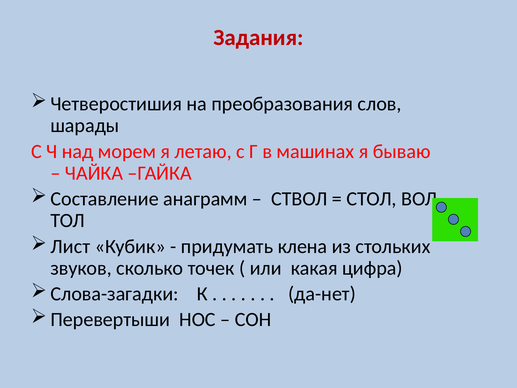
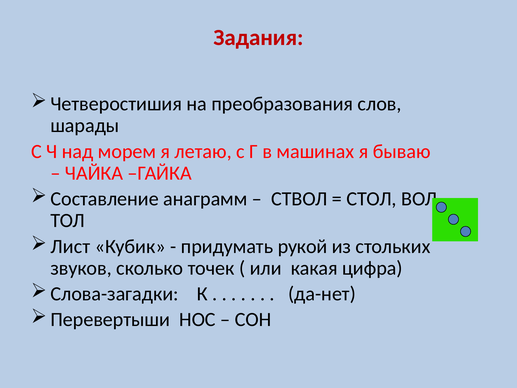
клена: клена -> рукой
